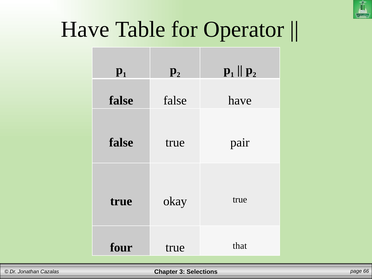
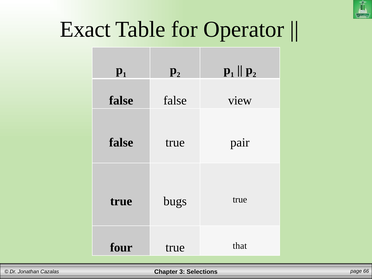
Have at (85, 29): Have -> Exact
false have: have -> view
okay: okay -> bugs
